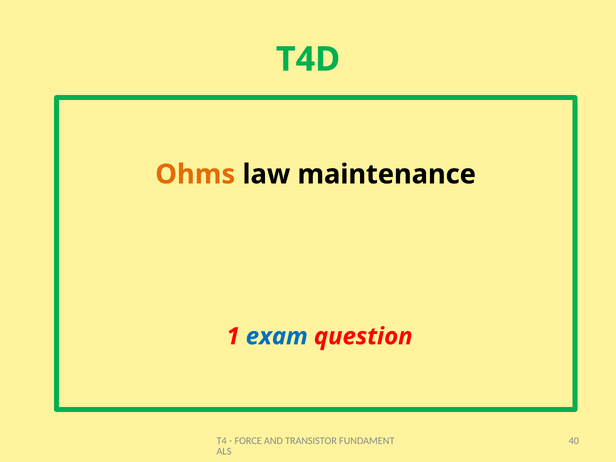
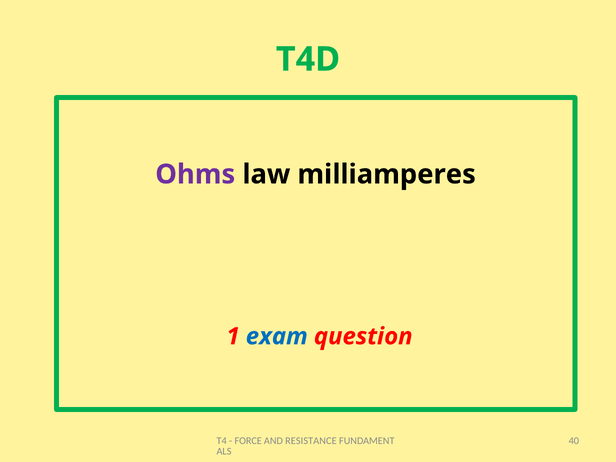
Ohms colour: orange -> purple
maintenance: maintenance -> milliamperes
TRANSISTOR: TRANSISTOR -> RESISTANCE
